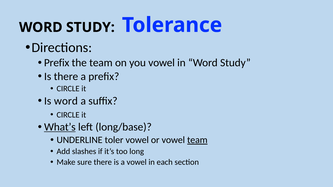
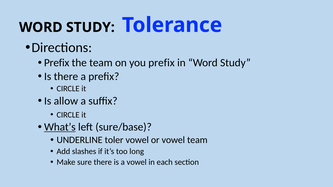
you vowel: vowel -> prefix
Is word: word -> allow
long/base: long/base -> sure/base
team at (197, 140) underline: present -> none
